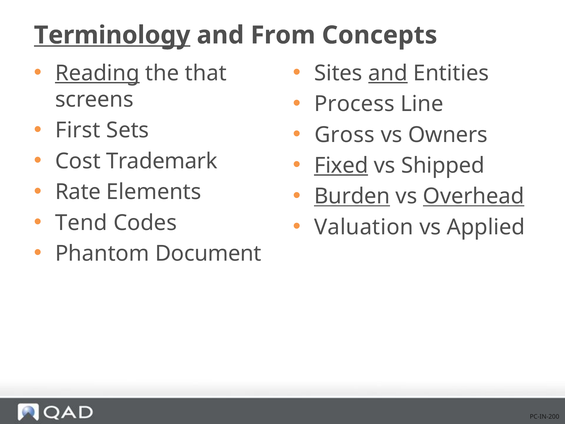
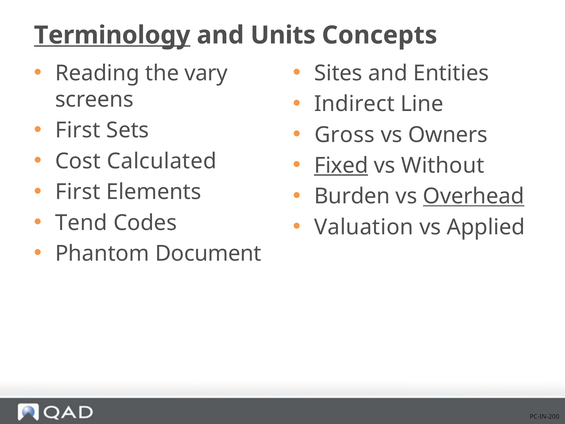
From: From -> Units
Reading underline: present -> none
that: that -> vary
and at (388, 73) underline: present -> none
Process: Process -> Indirect
Trademark: Trademark -> Calculated
Shipped: Shipped -> Without
Rate at (78, 192): Rate -> First
Burden underline: present -> none
